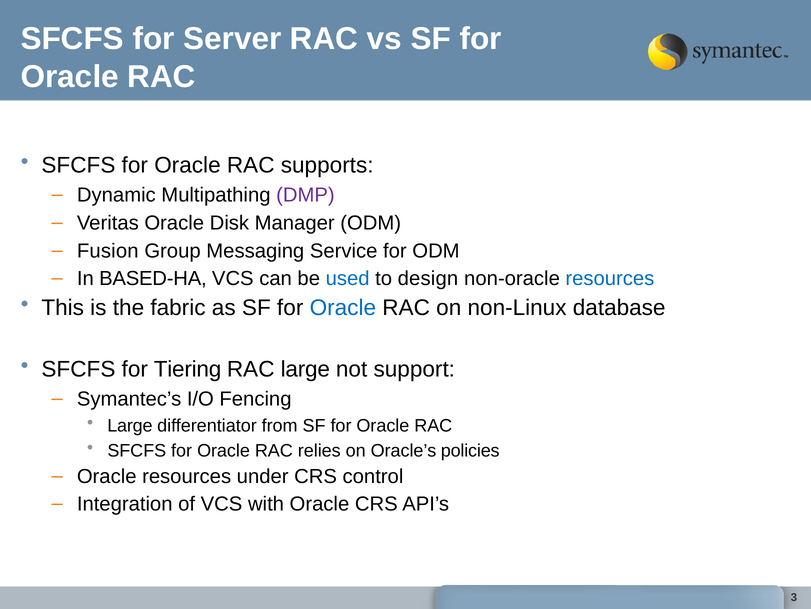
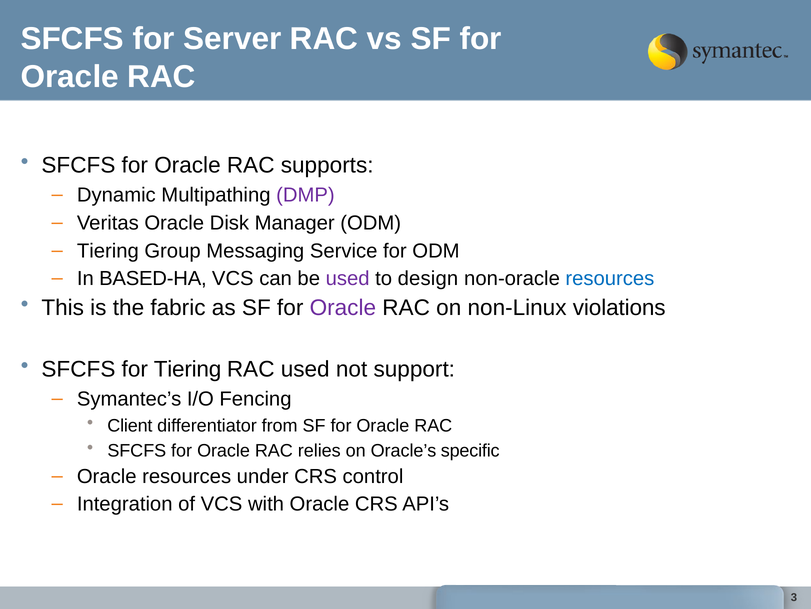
Fusion at (108, 251): Fusion -> Tiering
used at (348, 278) colour: blue -> purple
Oracle at (343, 307) colour: blue -> purple
database: database -> violations
RAC large: large -> used
Large at (130, 425): Large -> Client
policies: policies -> specific
